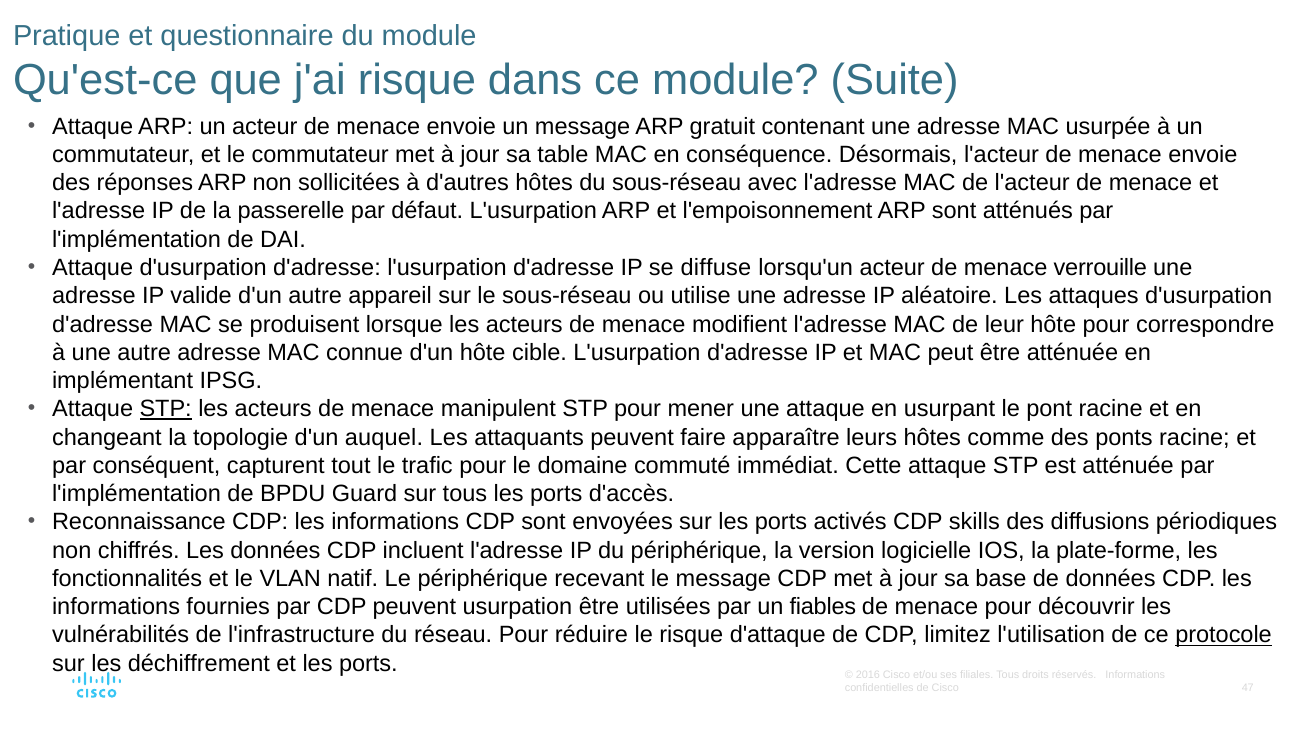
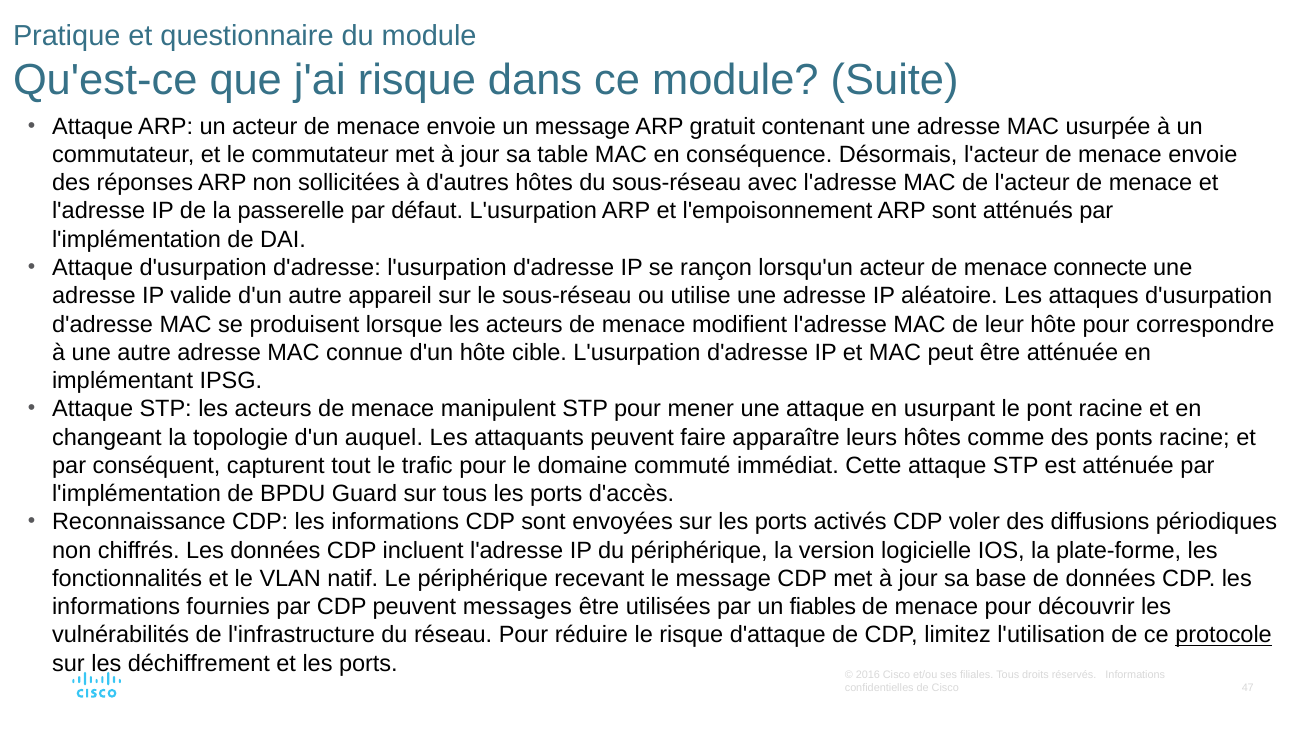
diffuse: diffuse -> rançon
verrouille: verrouille -> connecte
STP at (166, 409) underline: present -> none
skills: skills -> voler
usurpation: usurpation -> messages
